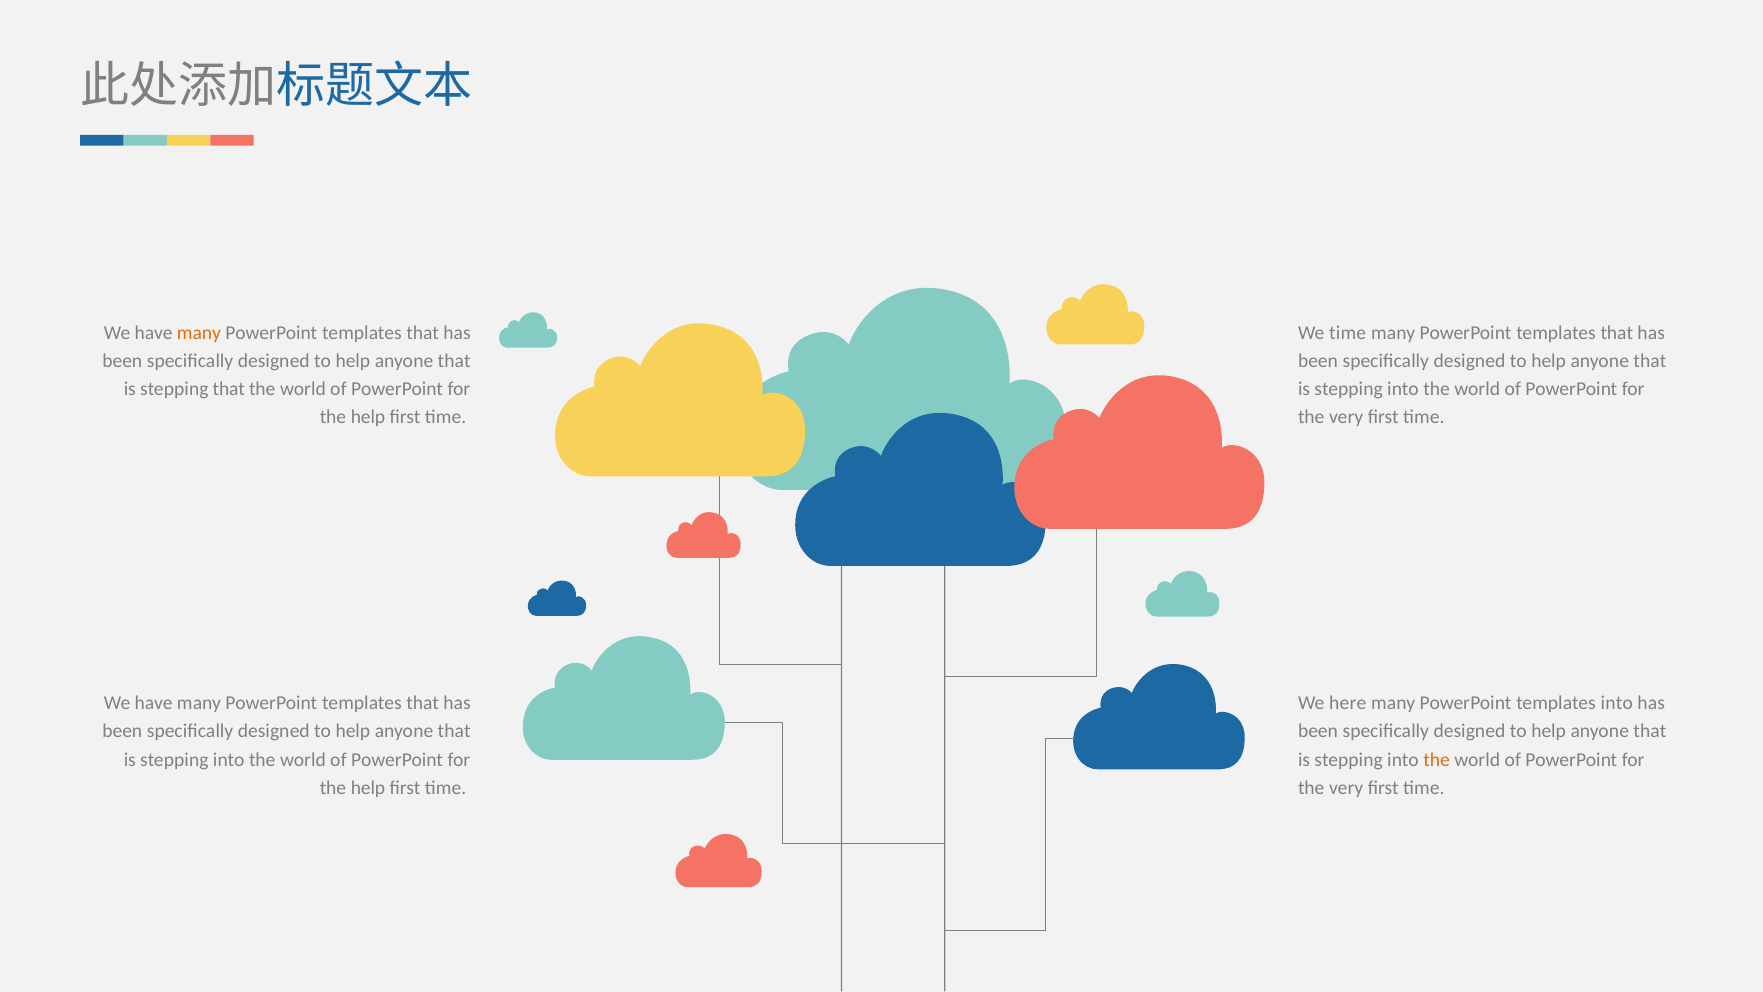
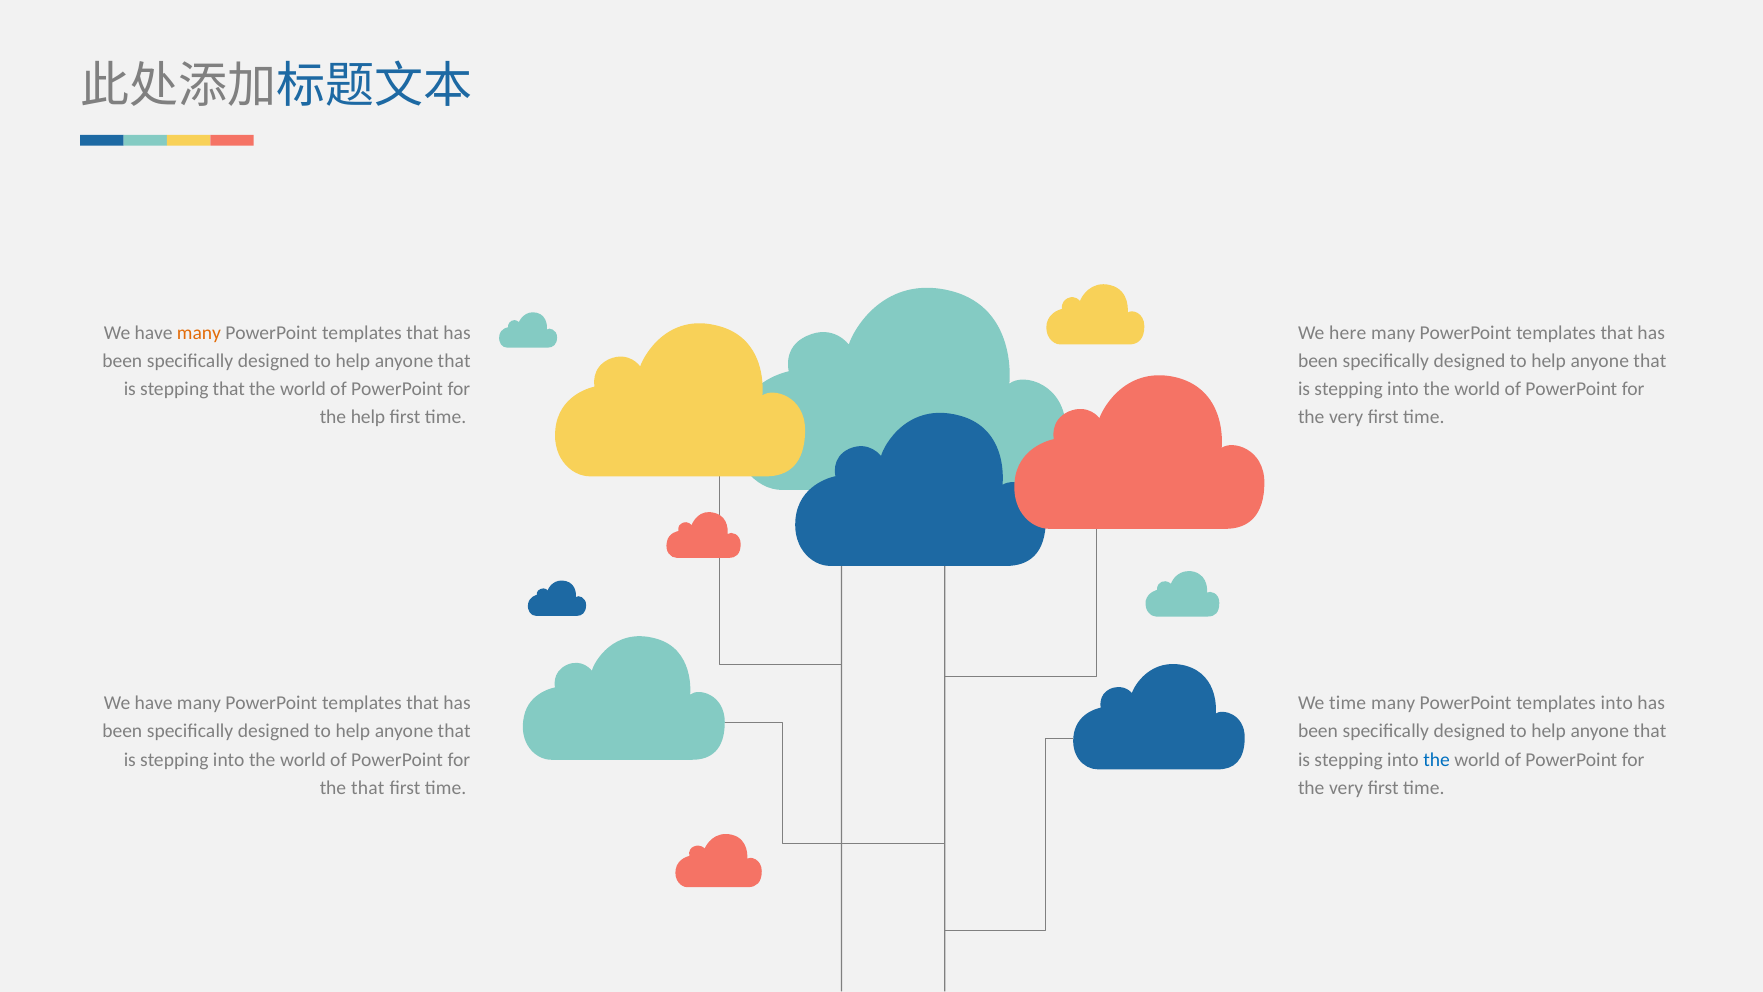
We time: time -> here
We here: here -> time
the at (1437, 759) colour: orange -> blue
help at (368, 788): help -> that
